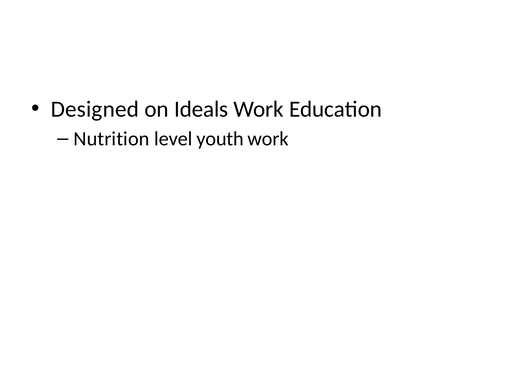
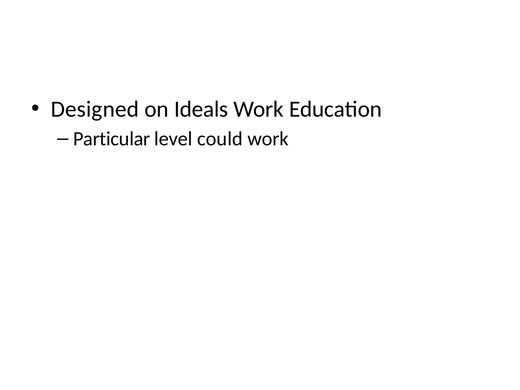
Nutrition: Nutrition -> Particular
youth: youth -> could
